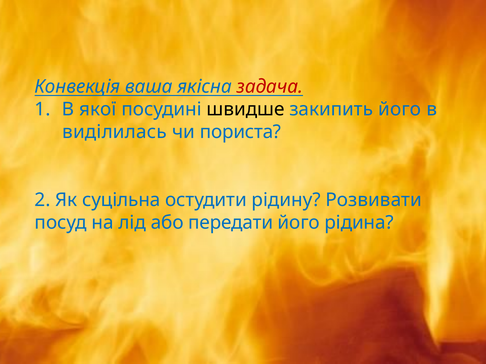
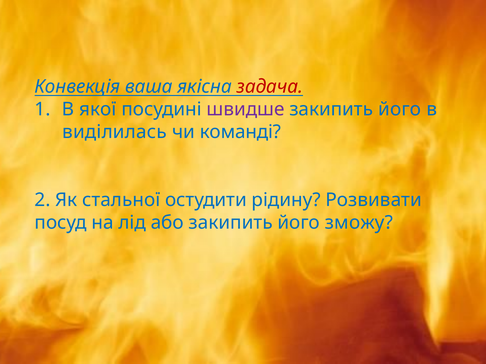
швидше colour: black -> purple
пориста: пориста -> команді
суцільна: суцільна -> стальної
або передати: передати -> закипить
рідина: рідина -> зможу
